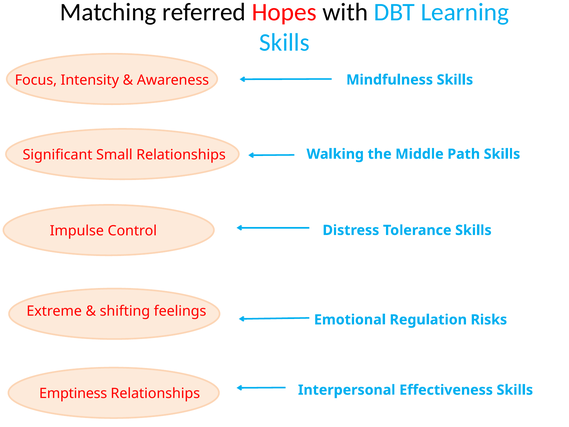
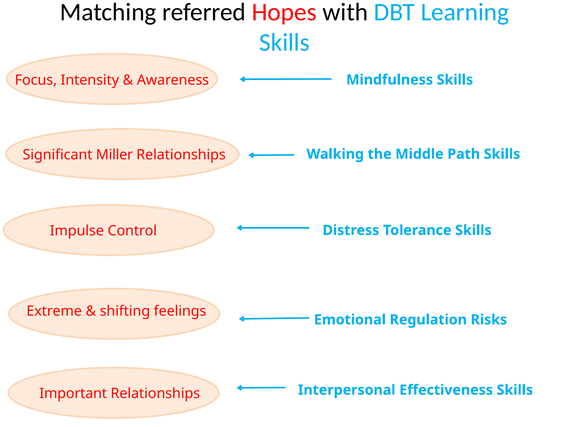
Small: Small -> Miller
Emptiness: Emptiness -> Important
